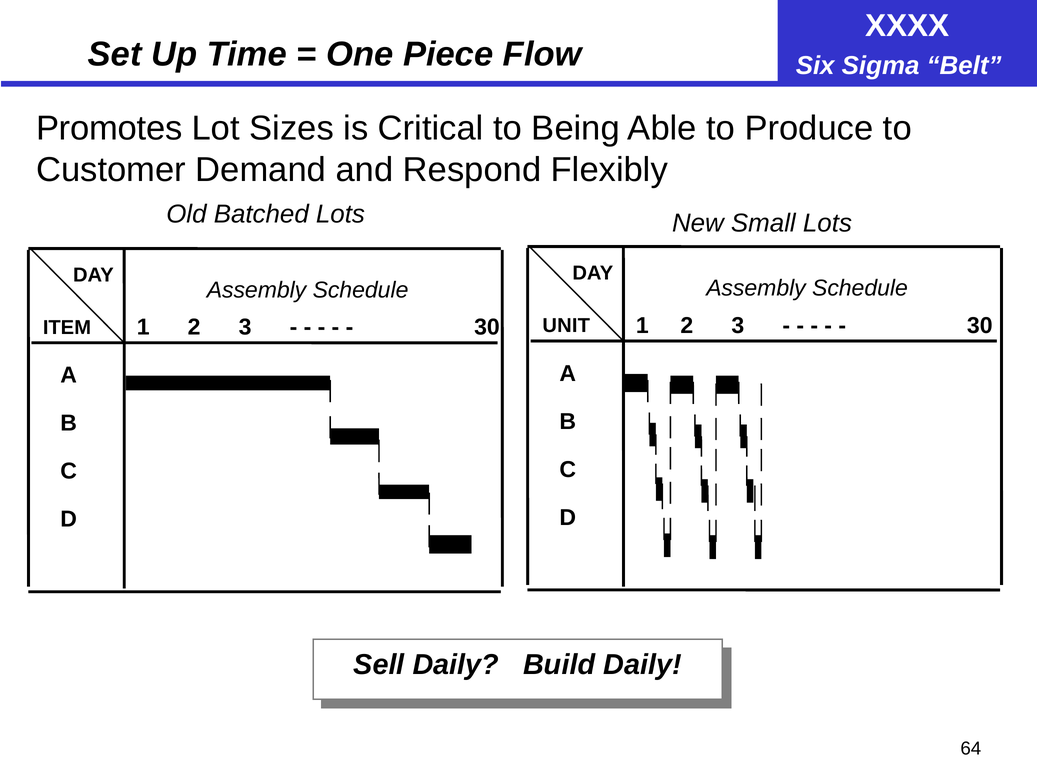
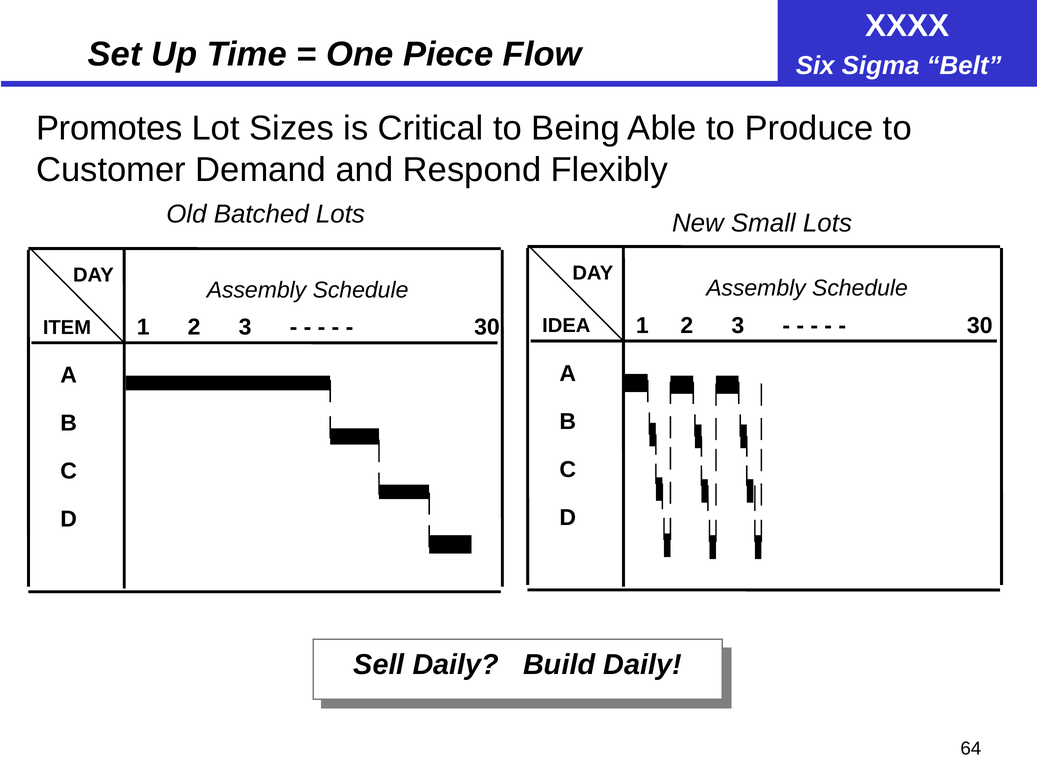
UNIT: UNIT -> IDEA
